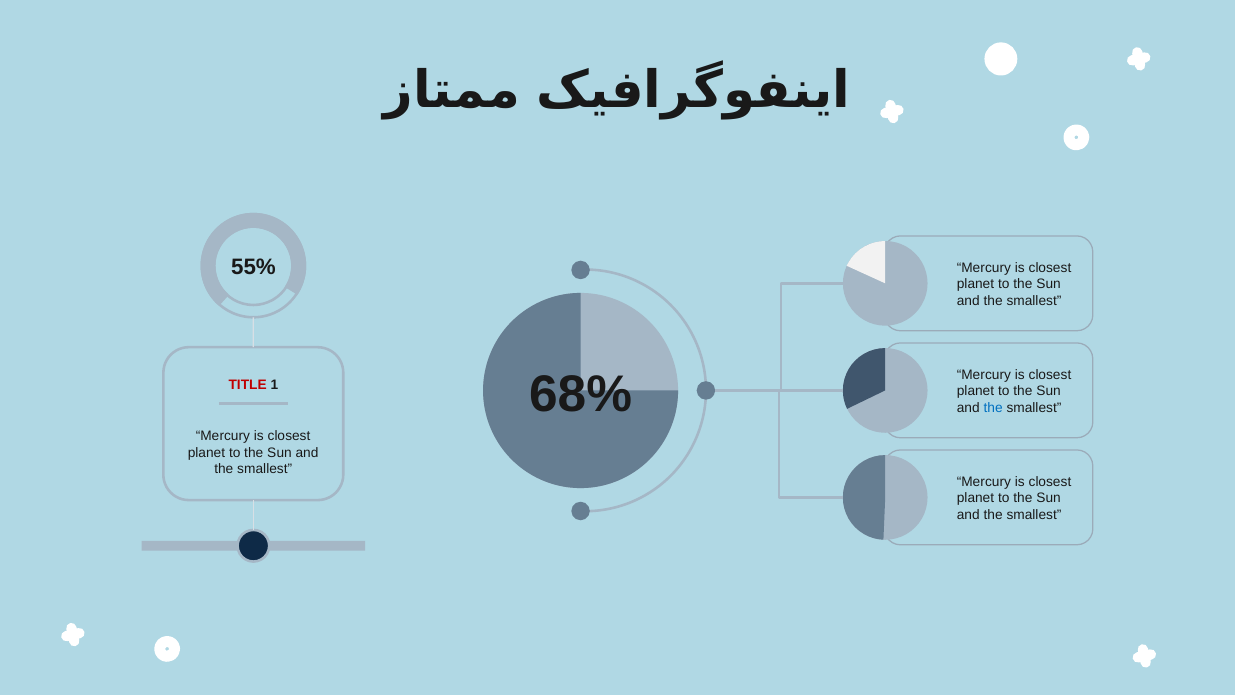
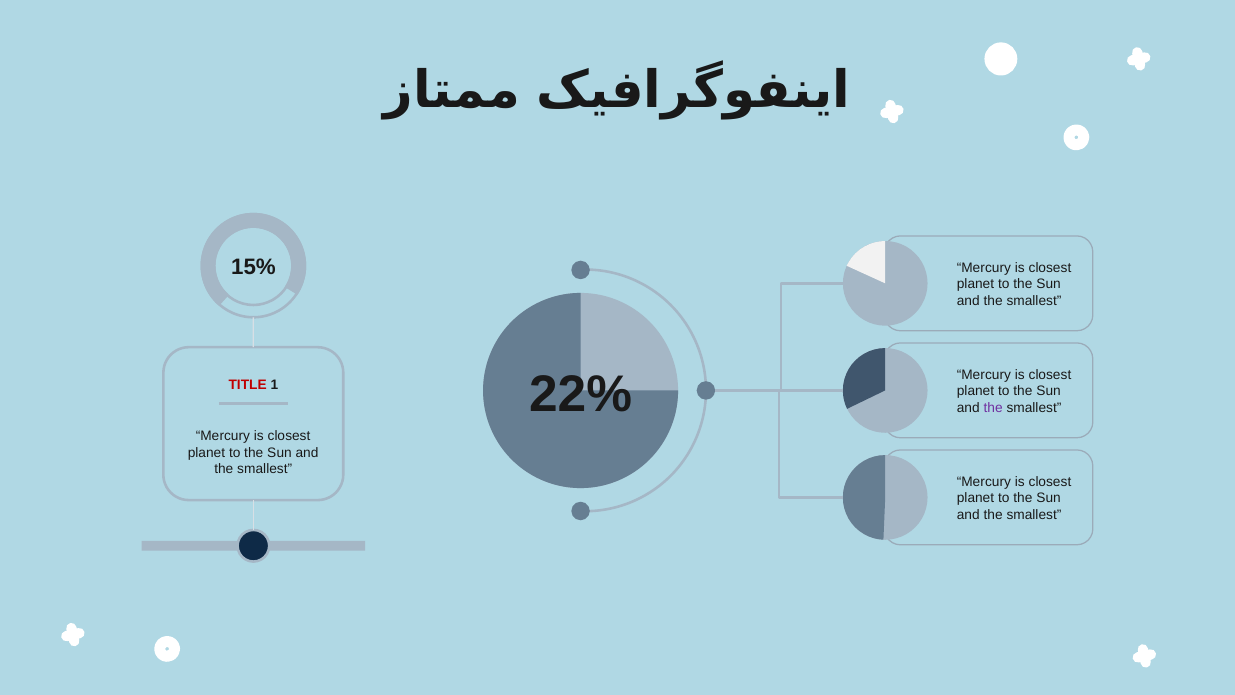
55%: 55% -> 15%
68%: 68% -> 22%
the at (993, 408) colour: blue -> purple
